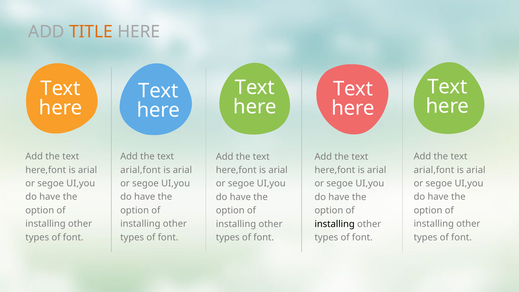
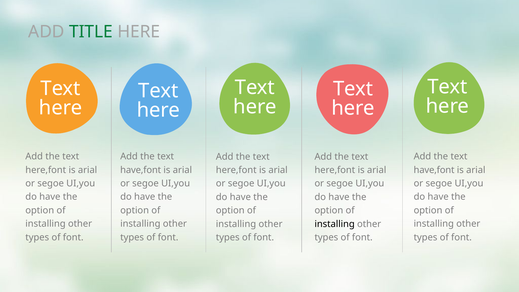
TITLE colour: orange -> green
arial,font at (141, 170): arial,font -> have,font
arial,font at (434, 170): arial,font -> have,font
